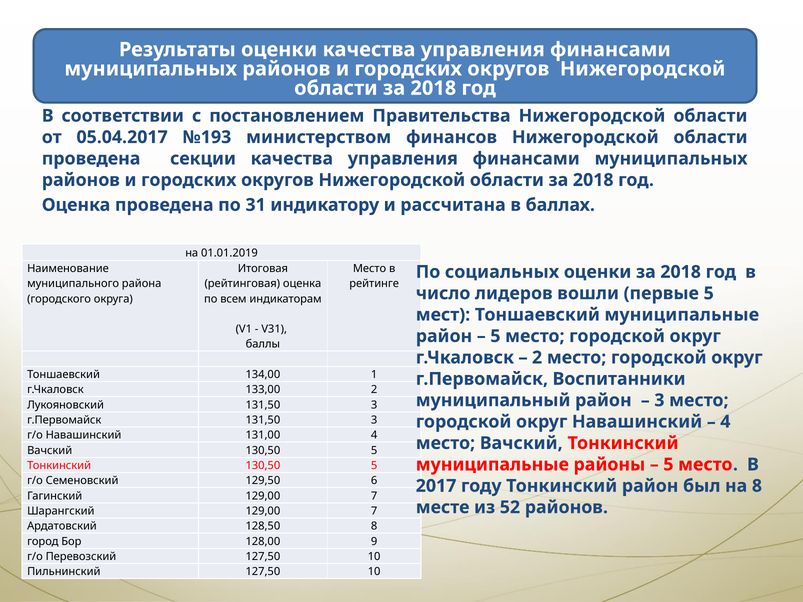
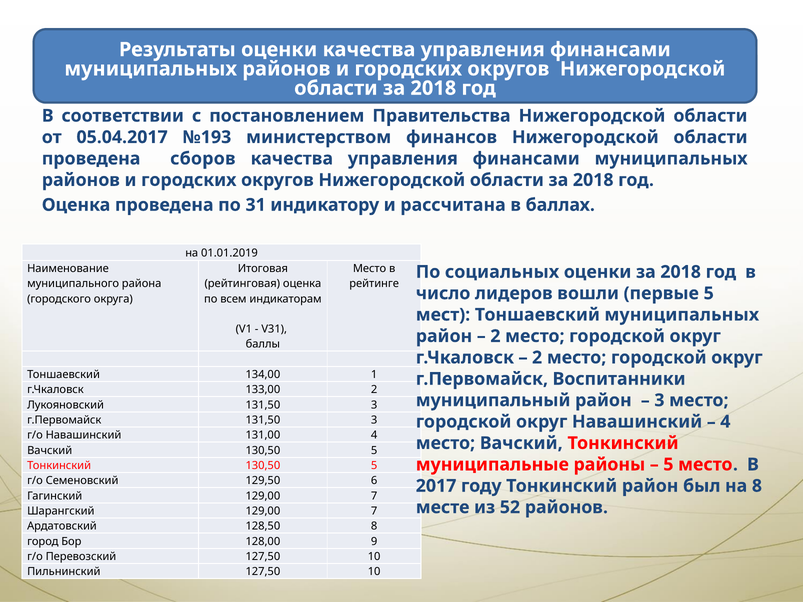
секции: секции -> сборов
Тоншаевский муниципальные: муниципальные -> муниципальных
5 at (495, 336): 5 -> 2
